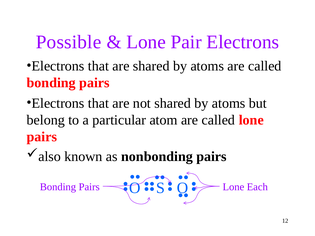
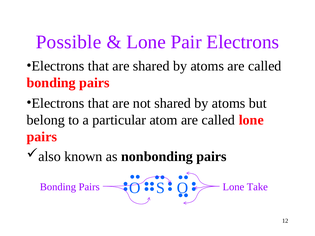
Each: Each -> Take
